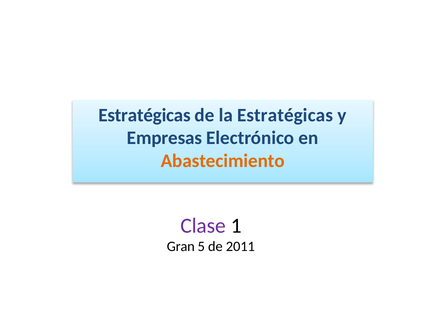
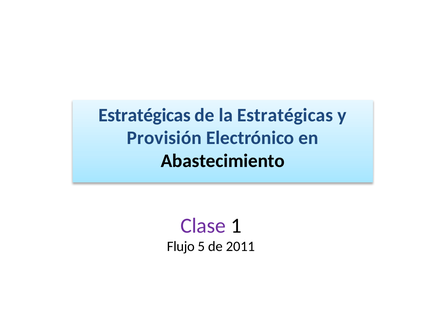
Empresas: Empresas -> Provisión
Abastecimiento colour: orange -> black
Gran: Gran -> Flujo
